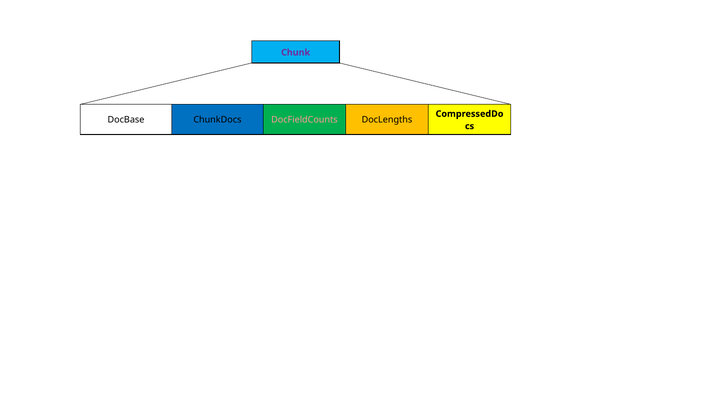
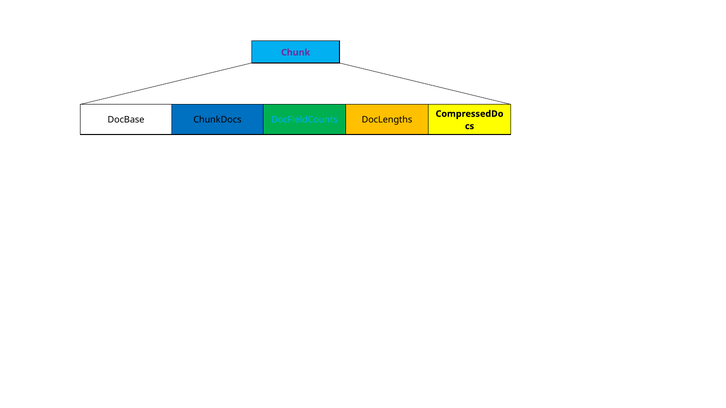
DocFieldCounts colour: pink -> light blue
